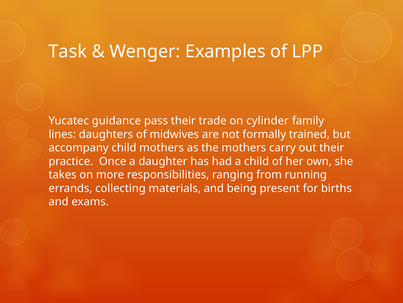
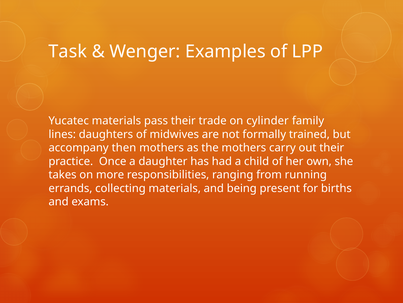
Yucatec guidance: guidance -> materials
accompany child: child -> then
